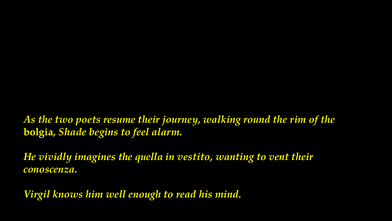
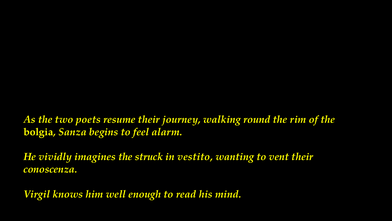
Shade: Shade -> Sanza
quella: quella -> struck
